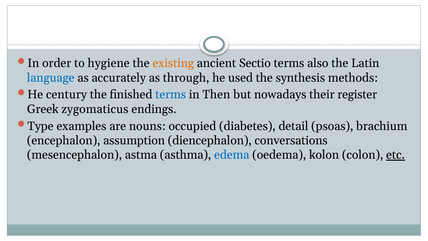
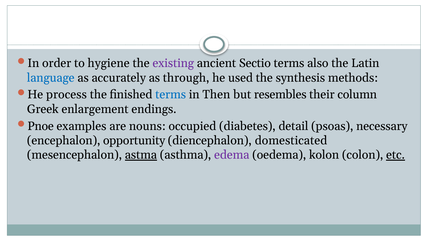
existing colour: orange -> purple
century: century -> process
nowadays: nowadays -> resembles
register: register -> column
zygomaticus: zygomaticus -> enlargement
Type: Type -> Pnoe
brachium: brachium -> necessary
assumption: assumption -> opportunity
conversations: conversations -> domesticated
astma underline: none -> present
edema colour: blue -> purple
